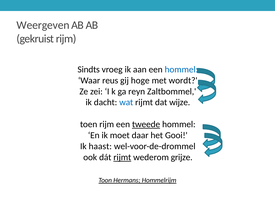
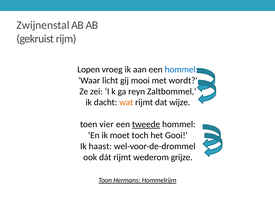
Weergeven: Weergeven -> Zwijnenstal
Sindts: Sindts -> Lopen
reus: reus -> licht
hoge: hoge -> mooi
wat colour: blue -> orange
toen rijm: rijm -> vier
daar: daar -> toch
rijmt at (122, 157) underline: present -> none
